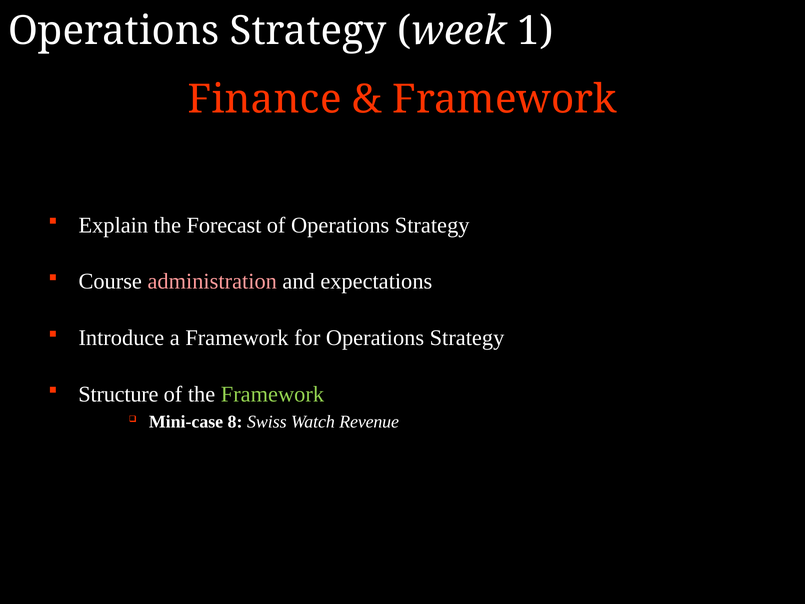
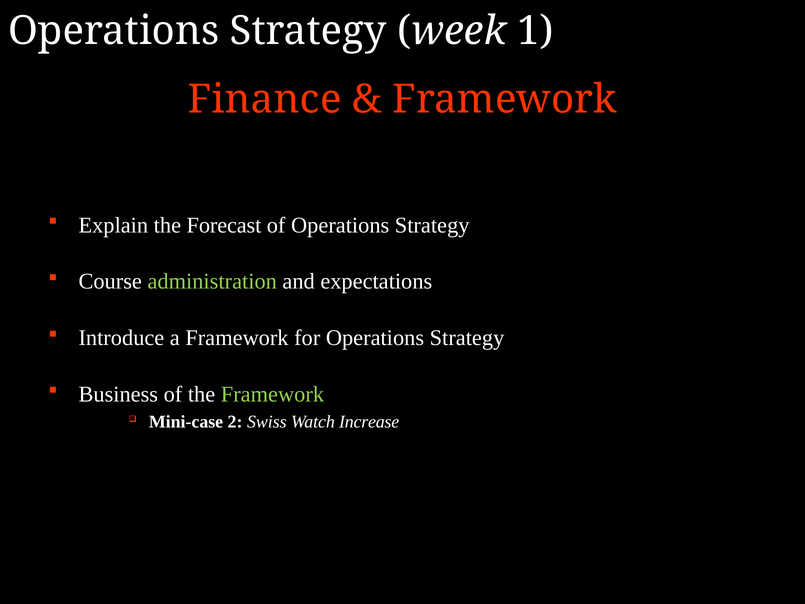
administration colour: pink -> light green
Structure: Structure -> Business
8: 8 -> 2
Revenue: Revenue -> Increase
